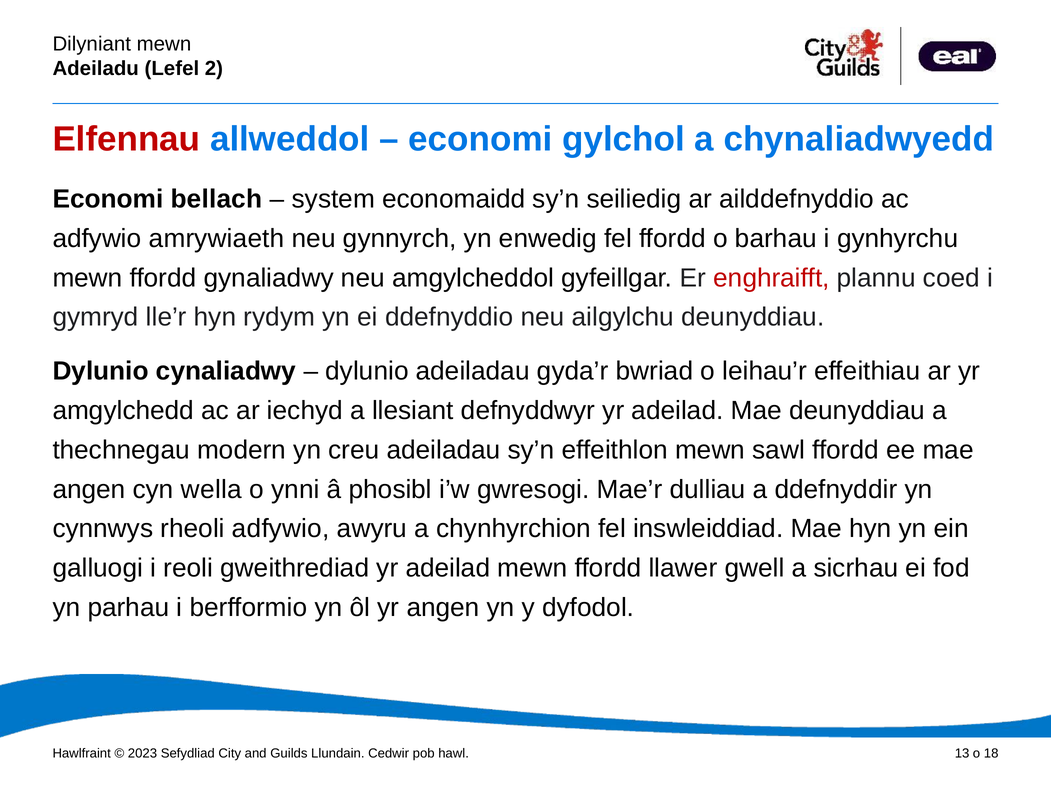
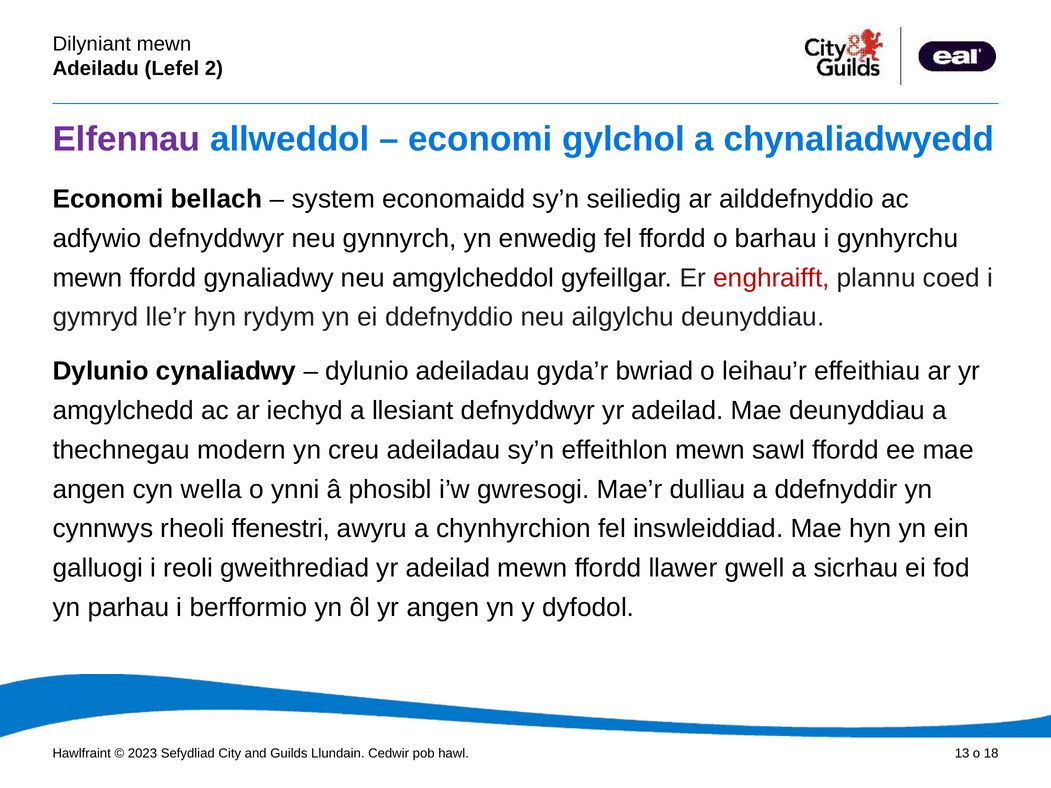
Elfennau colour: red -> purple
adfywio amrywiaeth: amrywiaeth -> defnyddwyr
rheoli adfywio: adfywio -> ffenestri
